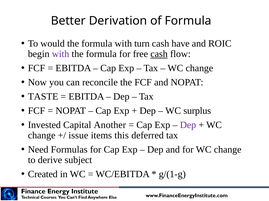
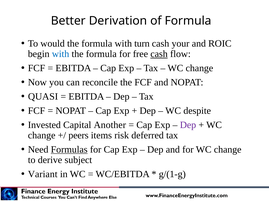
have: have -> your
with at (61, 54) colour: purple -> blue
TASTE: TASTE -> QUASI
surplus: surplus -> despite
issue: issue -> peers
this: this -> risk
Formulas underline: none -> present
Created: Created -> Variant
